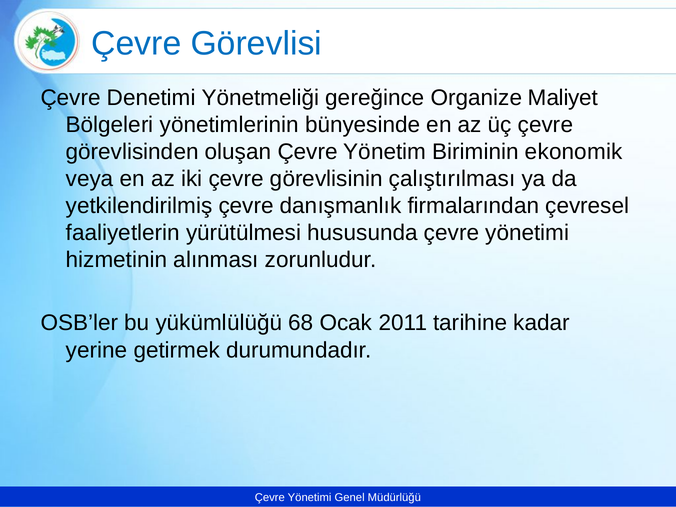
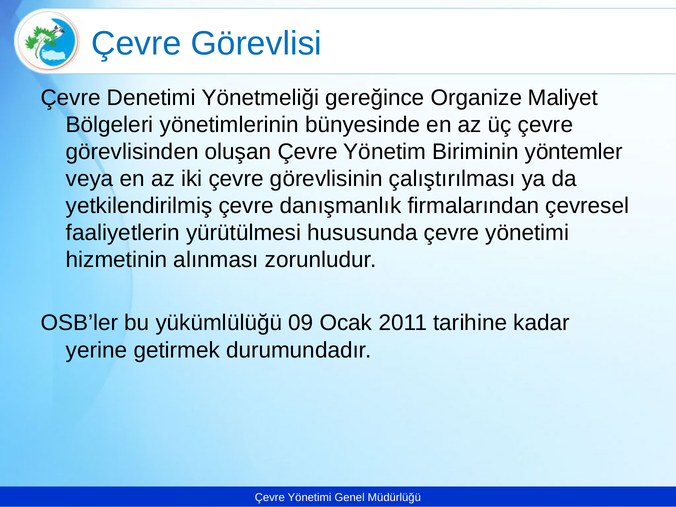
ekonomik: ekonomik -> yöntemler
68: 68 -> 09
